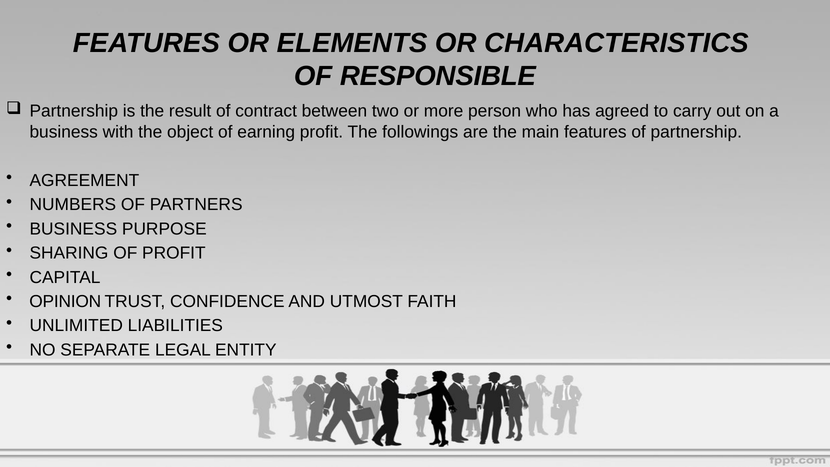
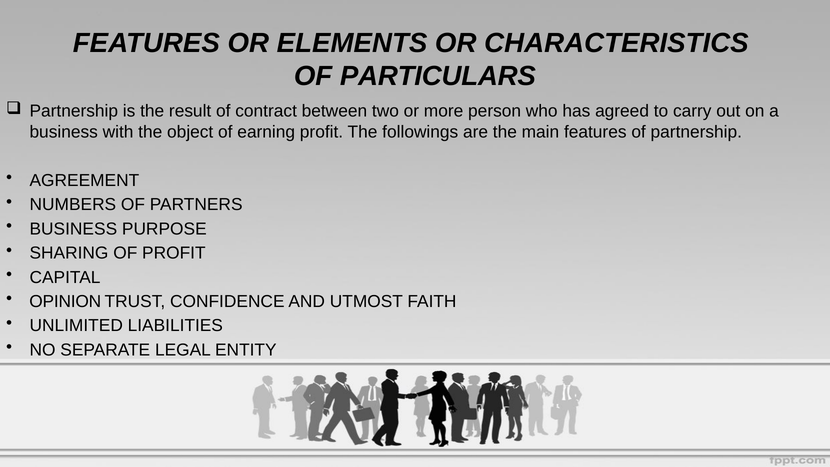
RESPONSIBLE: RESPONSIBLE -> PARTICULARS
